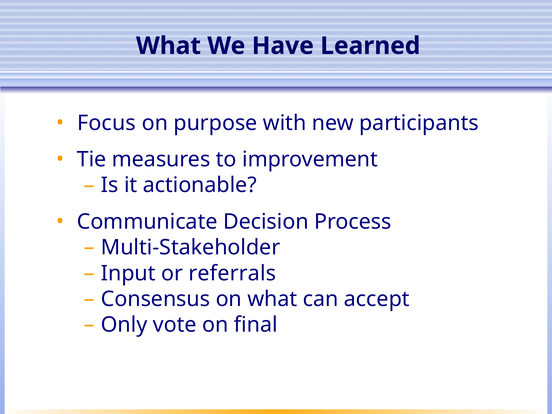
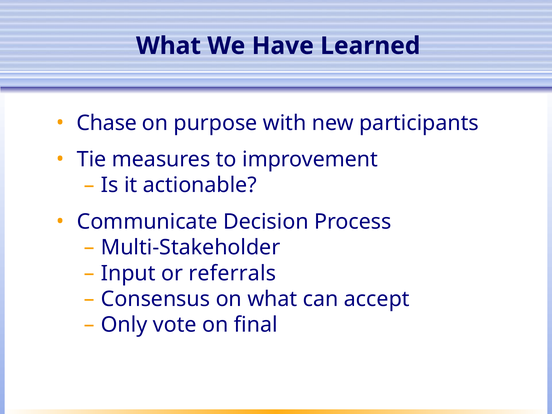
Focus: Focus -> Chase
